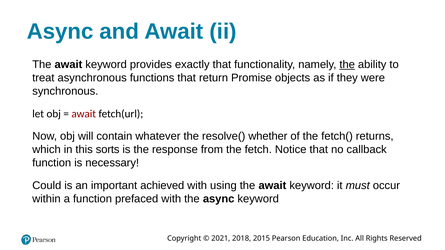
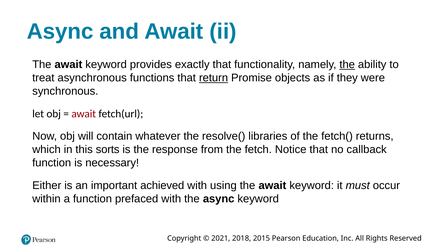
return underline: none -> present
whether: whether -> libraries
Could: Could -> Either
